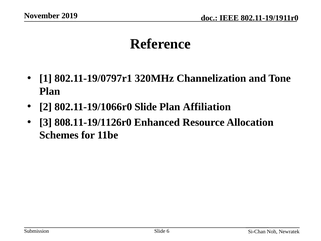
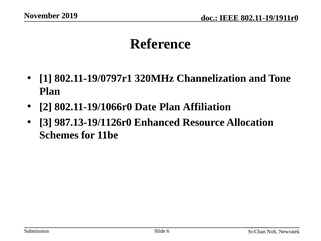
802.11-19/1066r0 Slide: Slide -> Date
808.11-19/1126r0: 808.11-19/1126r0 -> 987.13-19/1126r0
